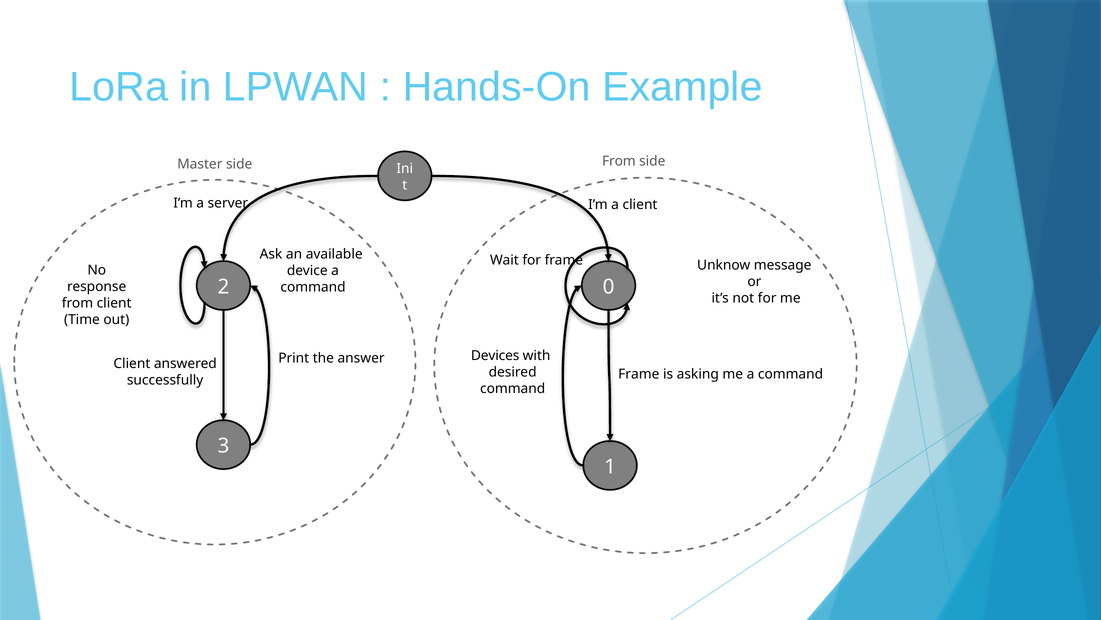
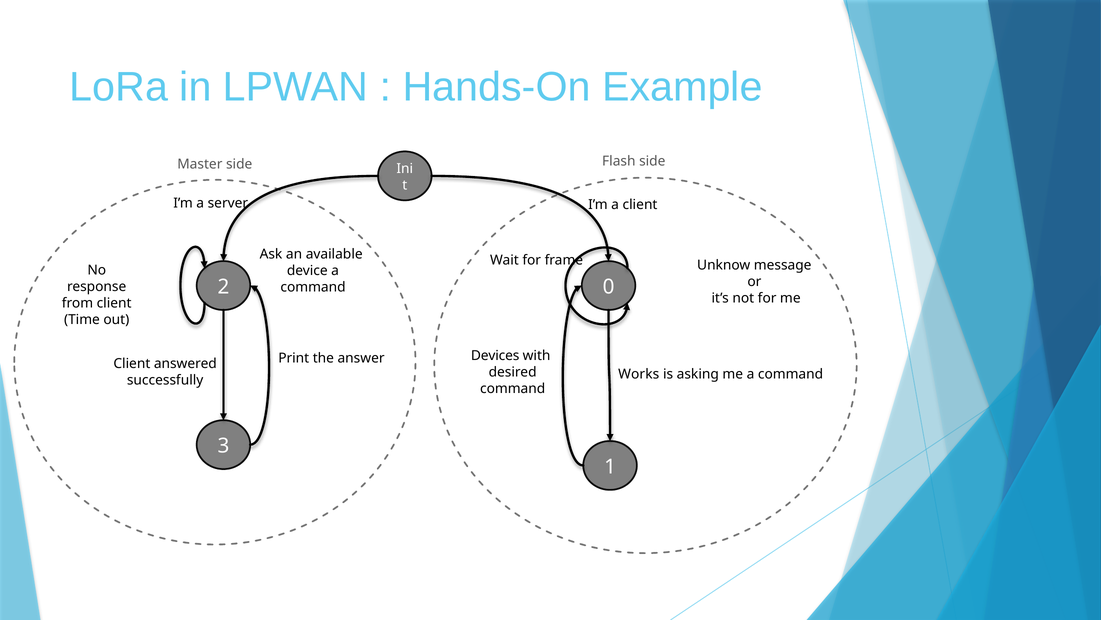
From at (619, 161): From -> Flash
Frame at (639, 374): Frame -> Works
